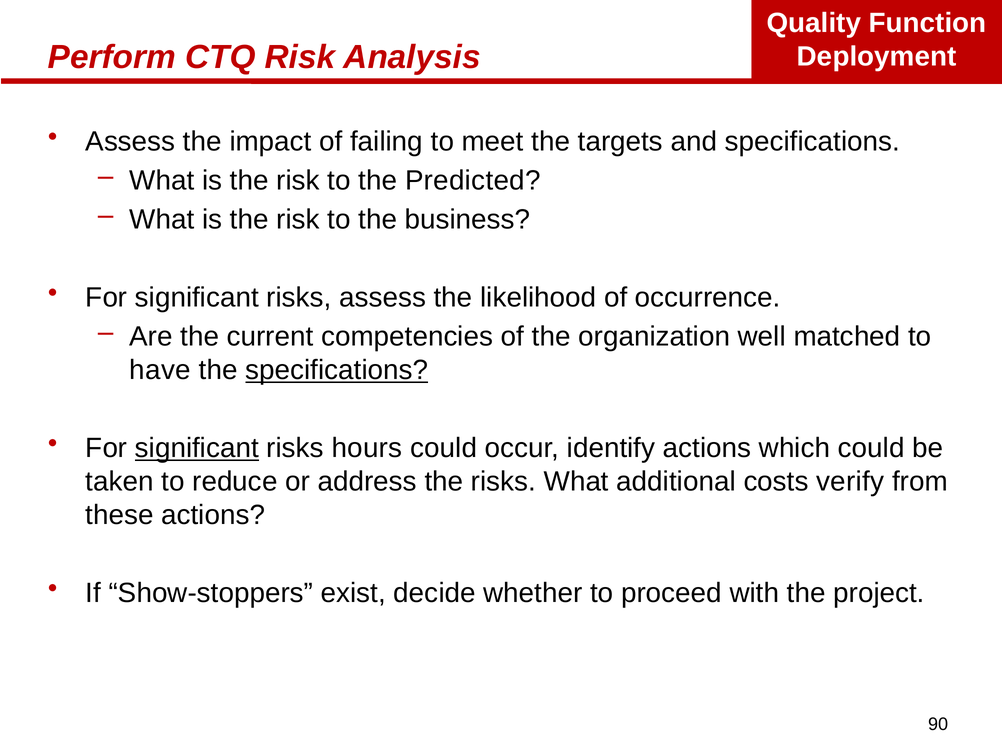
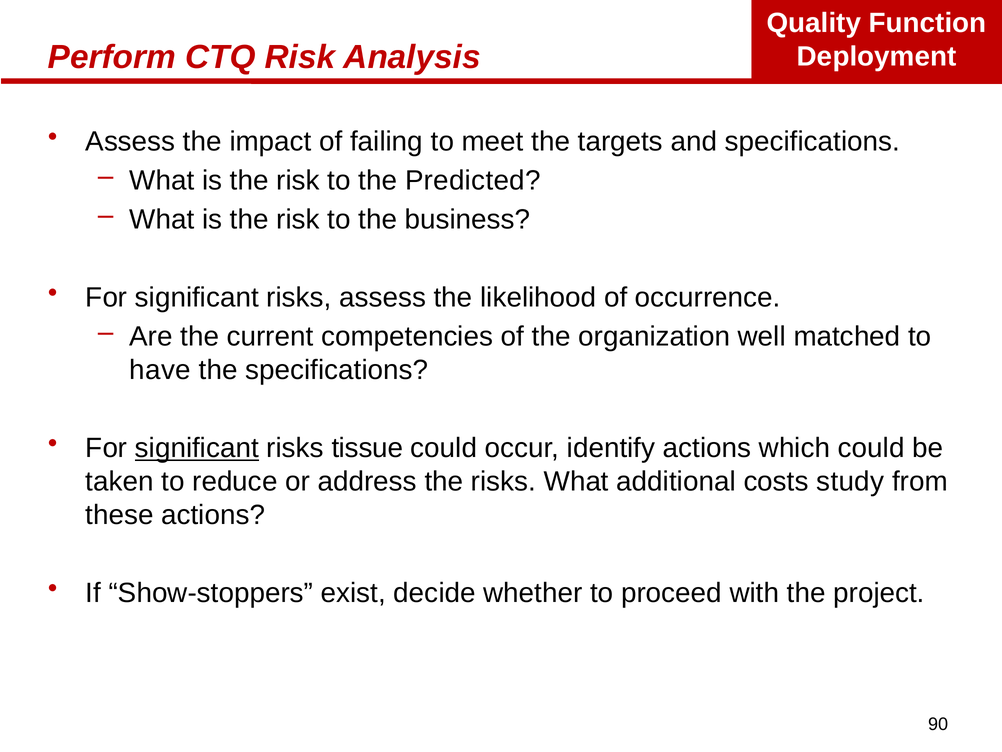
specifications at (337, 370) underline: present -> none
hours: hours -> tissue
verify: verify -> study
